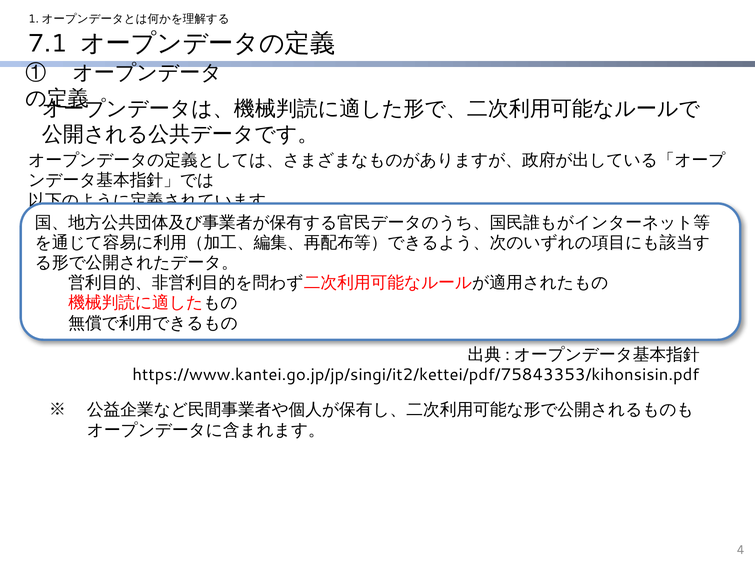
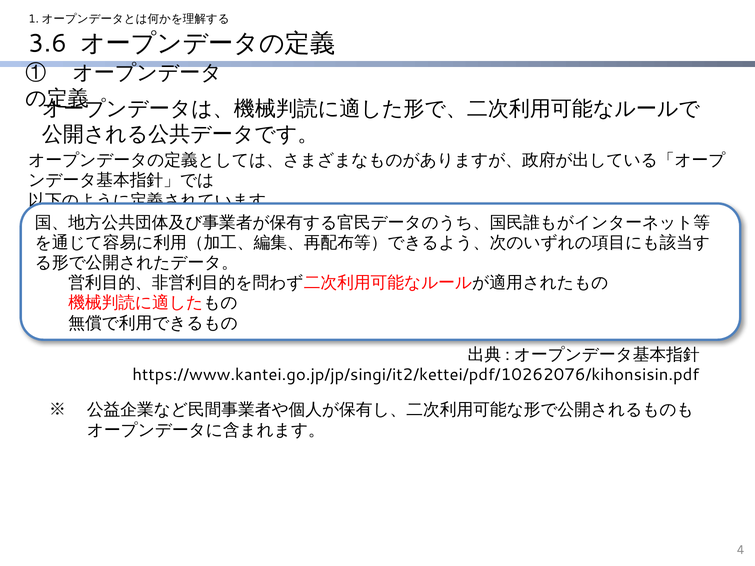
7.1: 7.1 -> 3.6
https://www.kantei.go.jp/jp/singi/it2/kettei/pdf/75843353/kihonsisin.pdf: https://www.kantei.go.jp/jp/singi/it2/kettei/pdf/75843353/kihonsisin.pdf -> https://www.kantei.go.jp/jp/singi/it2/kettei/pdf/10262076/kihonsisin.pdf
